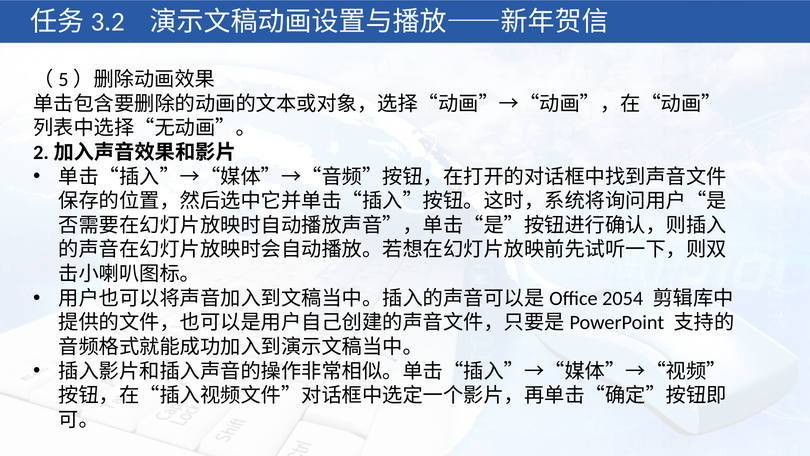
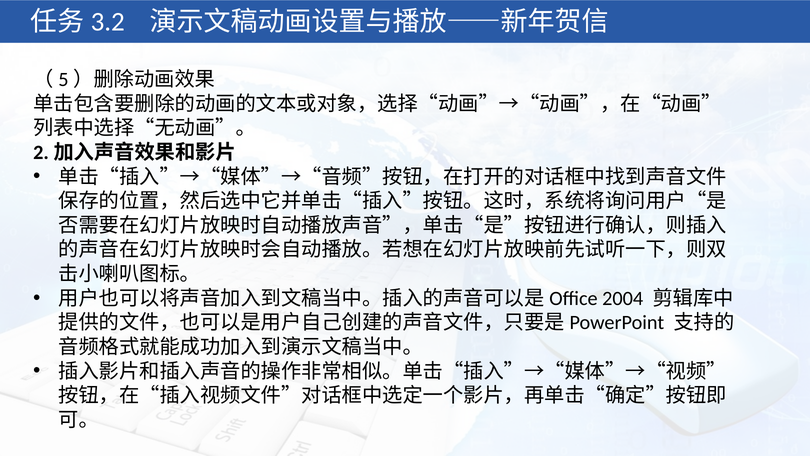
2054: 2054 -> 2004
